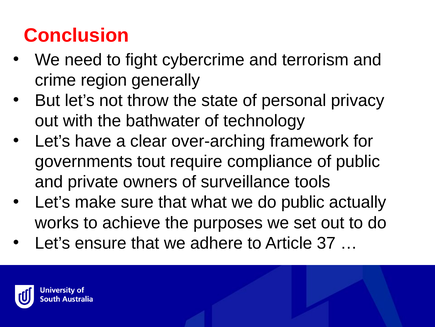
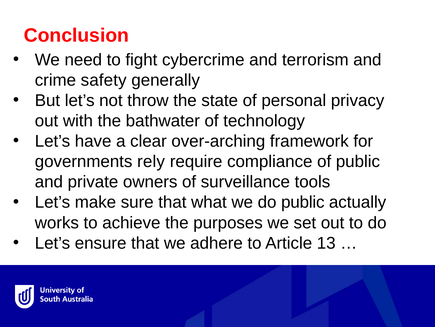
region: region -> safety
tout: tout -> rely
37: 37 -> 13
